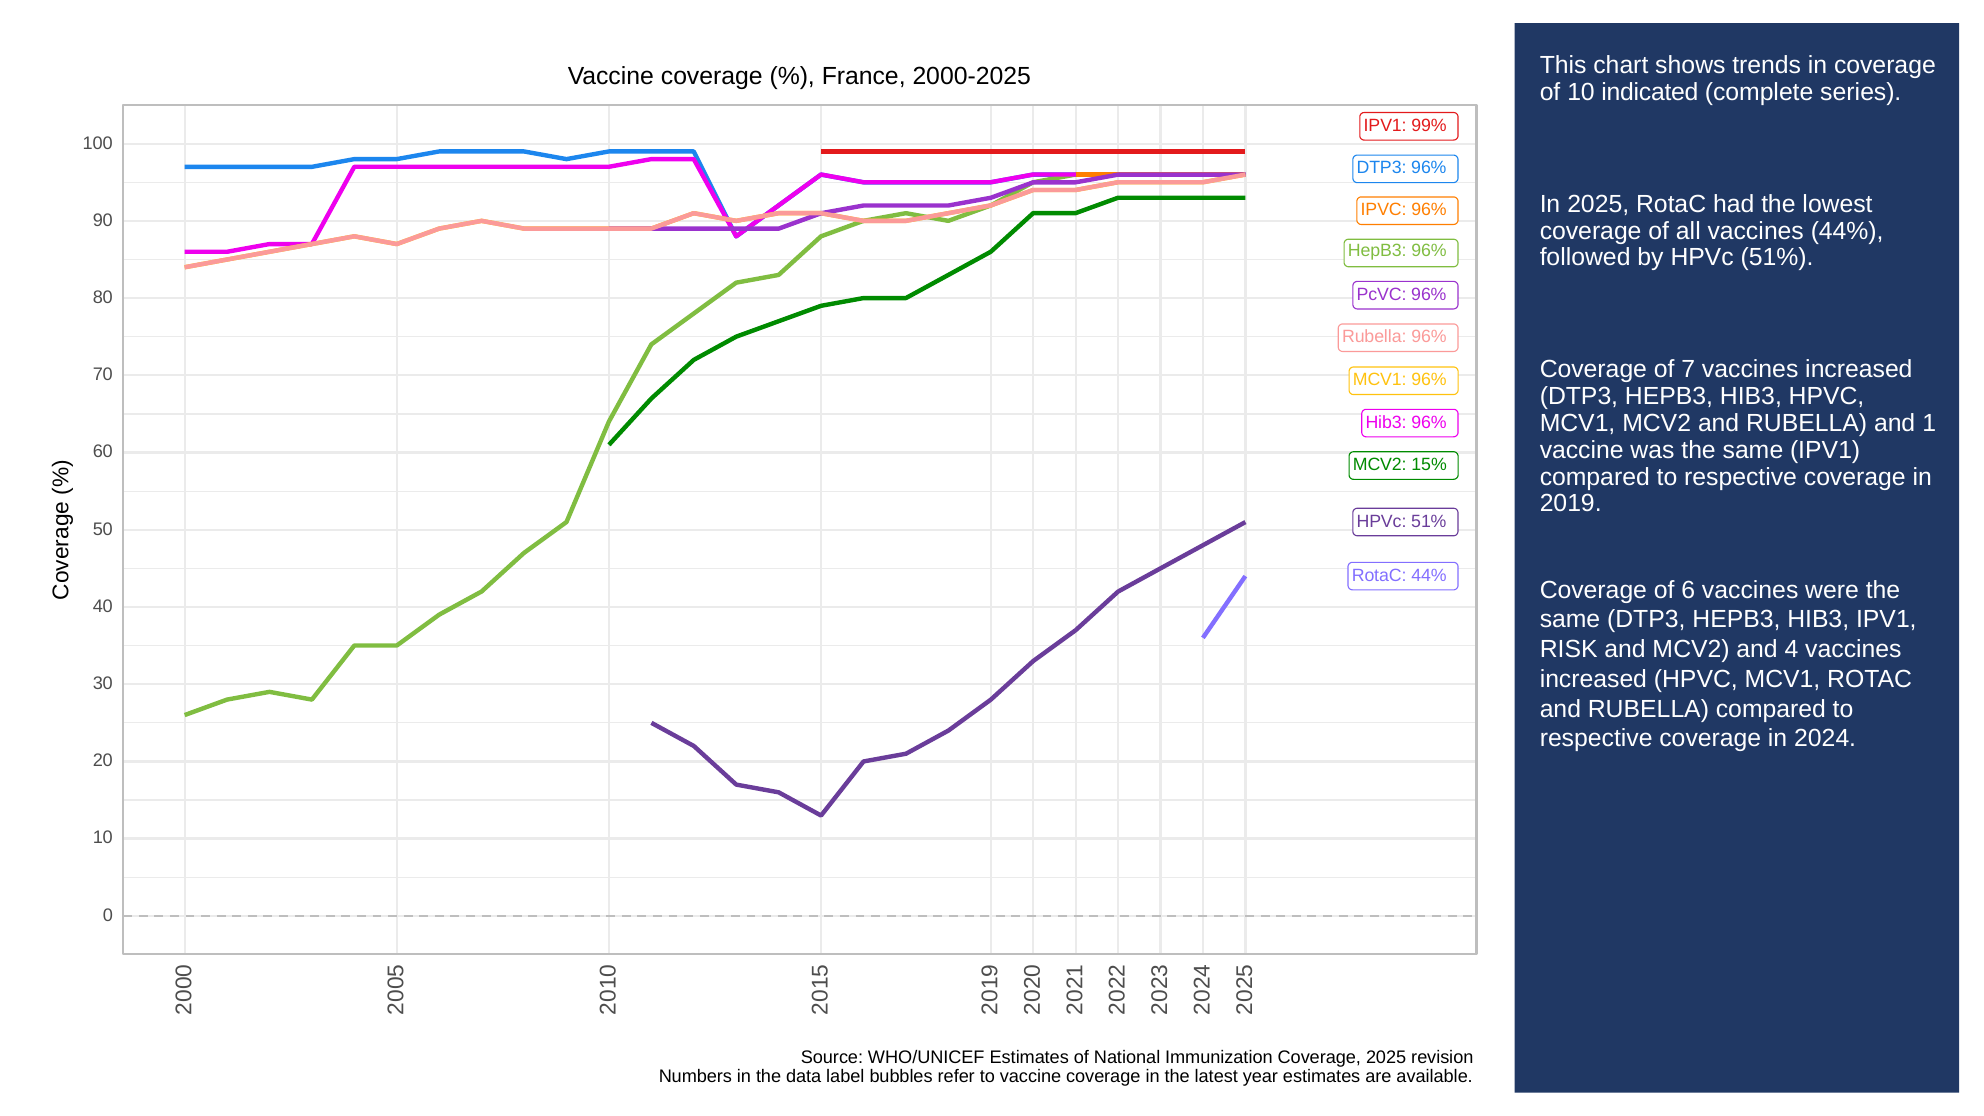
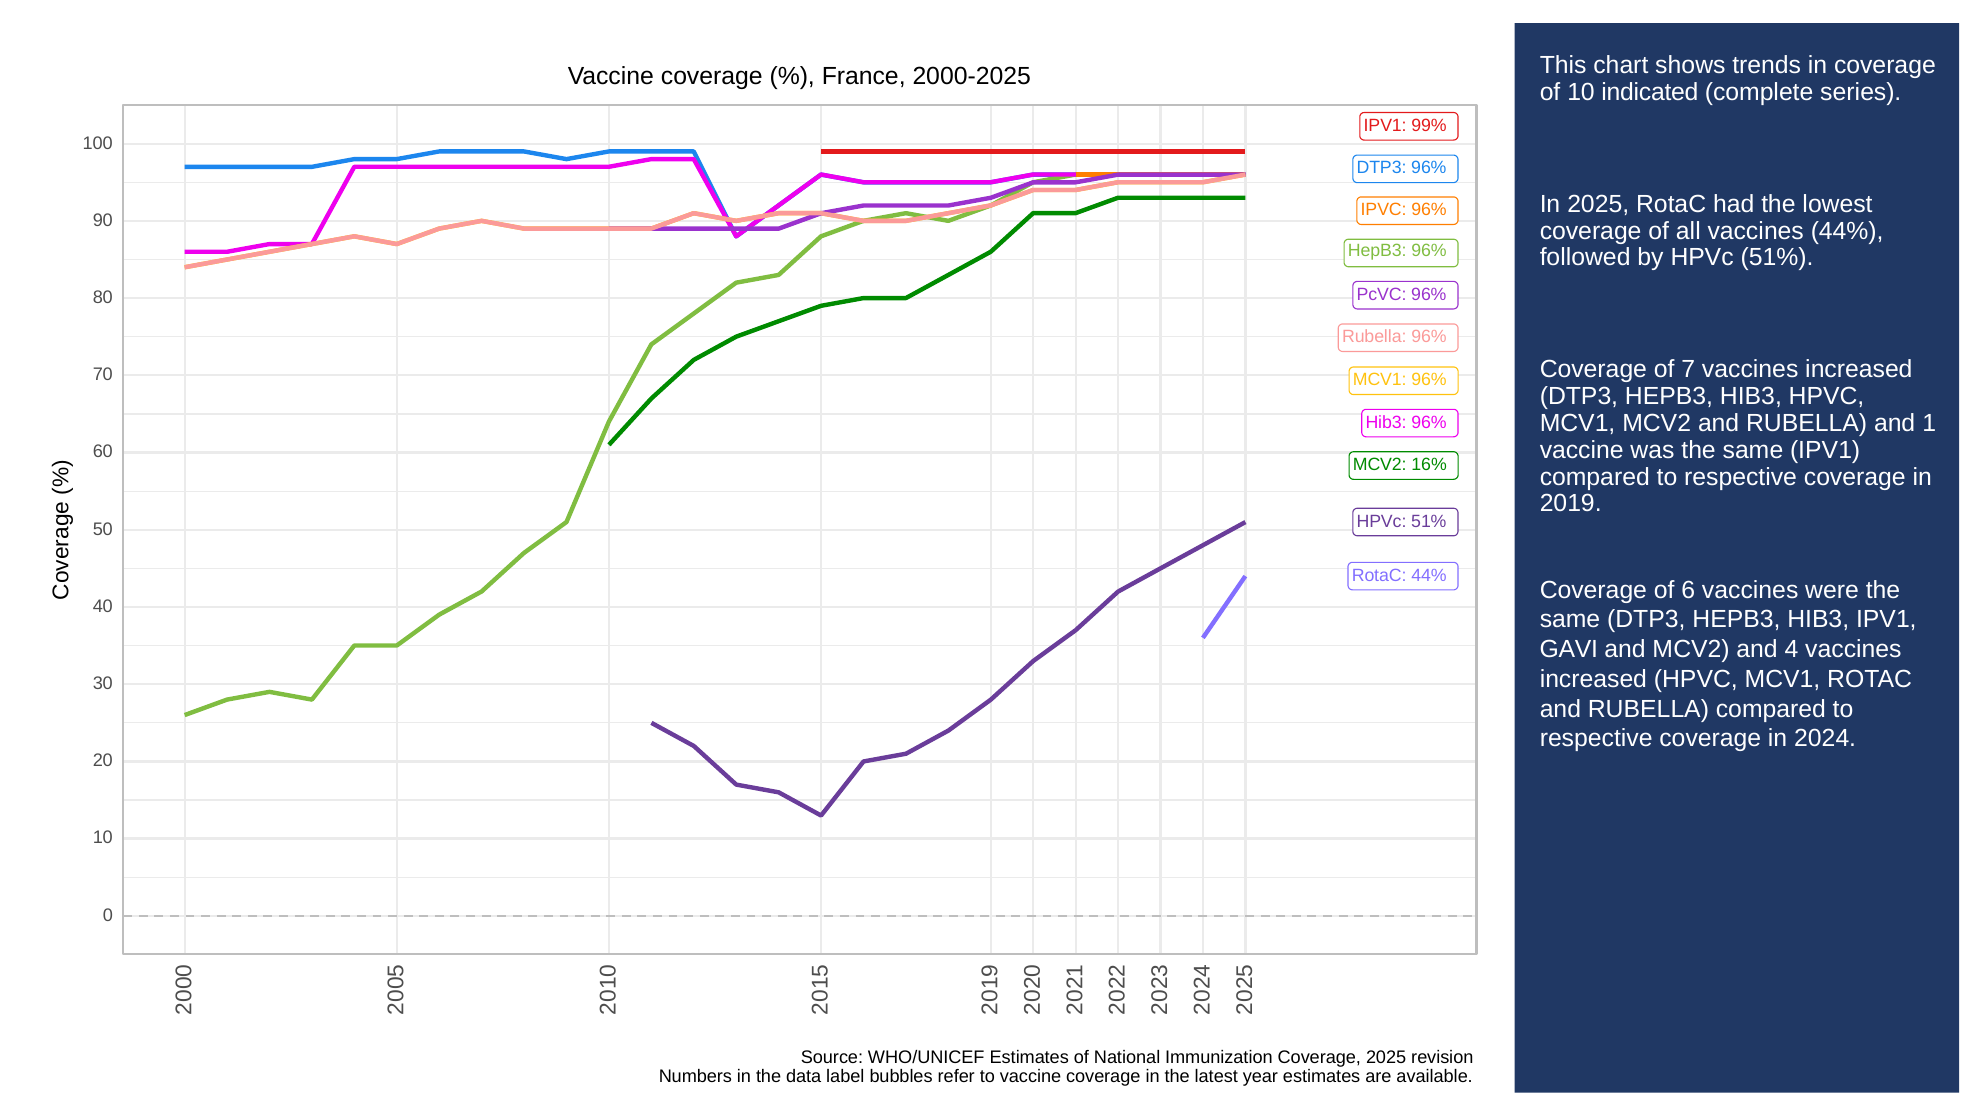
15%: 15% -> 16%
RISK: RISK -> GAVI
